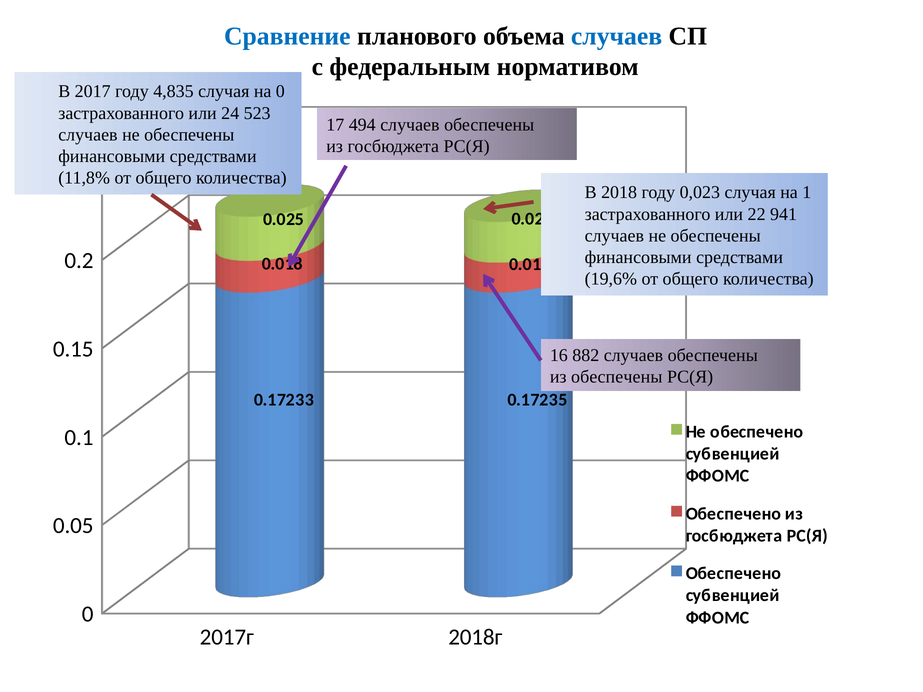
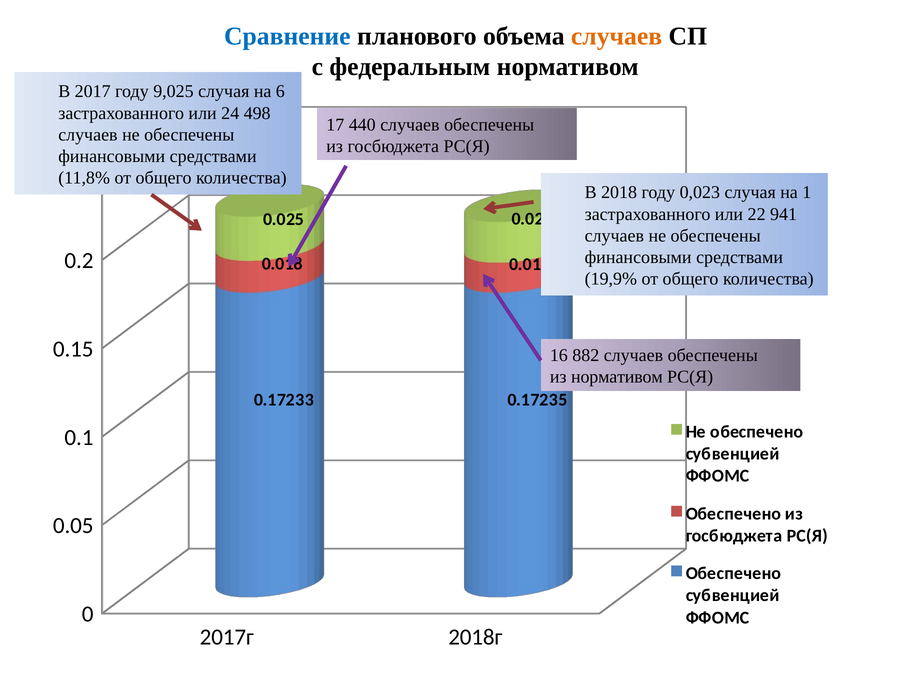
случаев at (617, 36) colour: blue -> orange
4,835: 4,835 -> 9,025
на 0: 0 -> 6
523: 523 -> 498
494: 494 -> 440
19,6%: 19,6% -> 19,9%
из обеспечены: обеспечены -> нормативом
